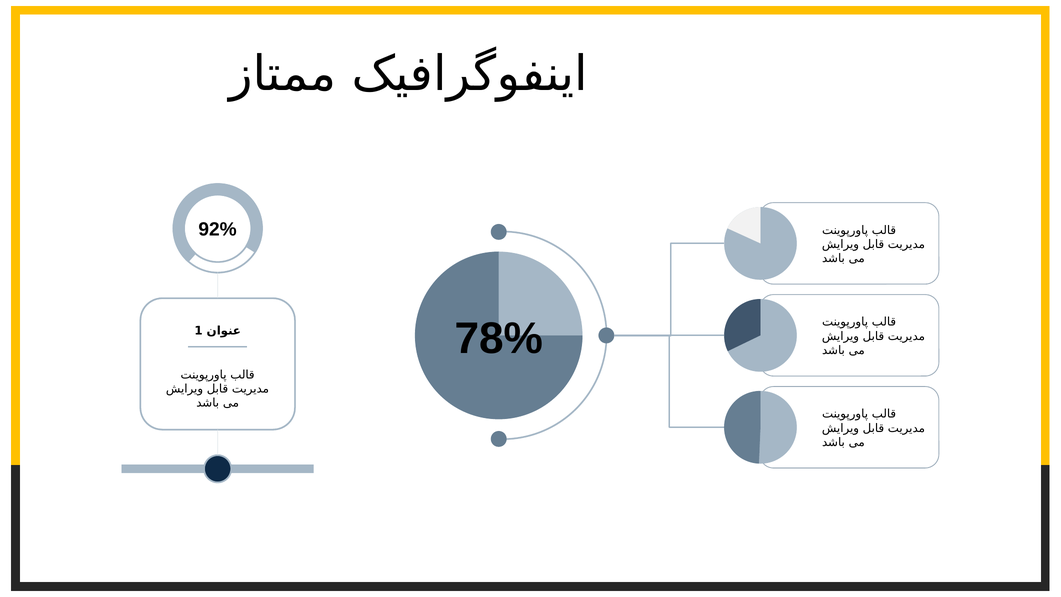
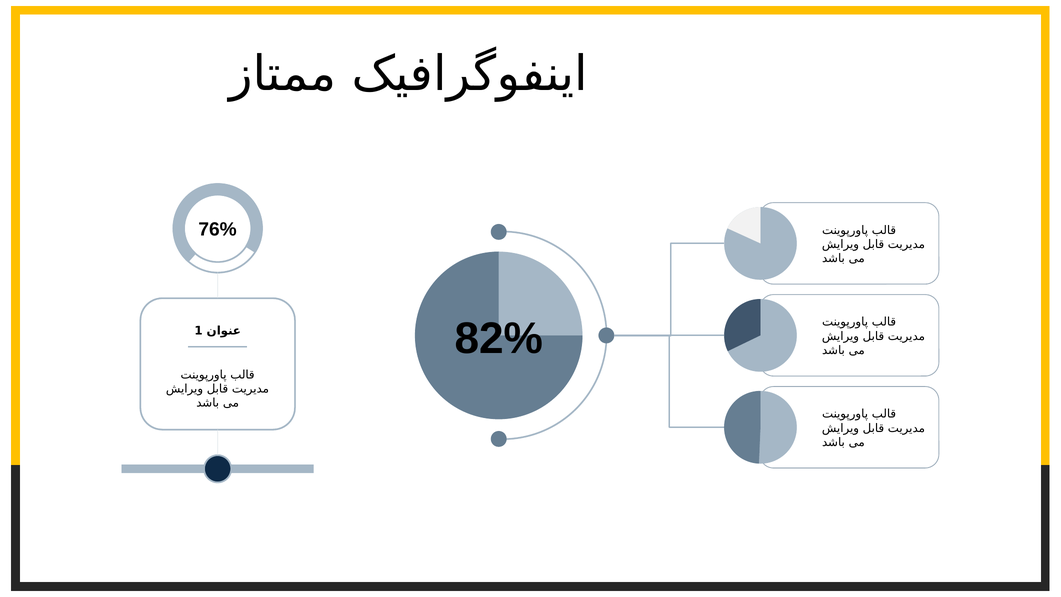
92%: 92% -> 76%
78%: 78% -> 82%
